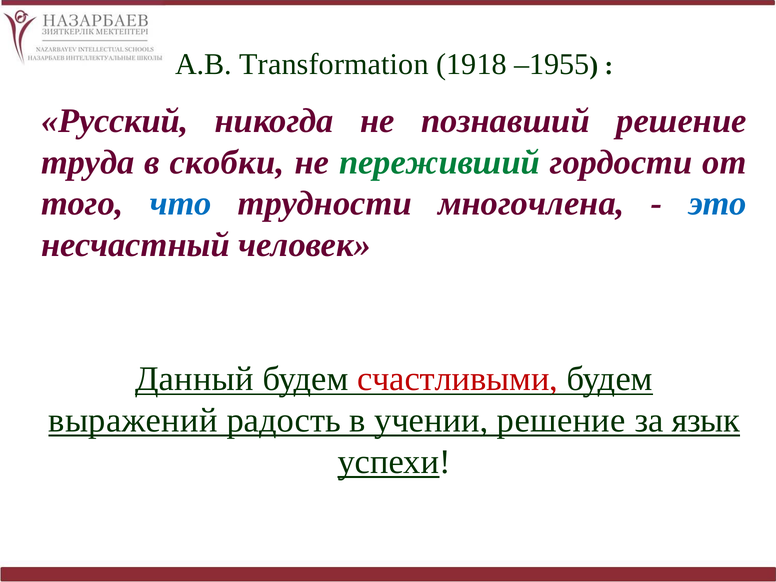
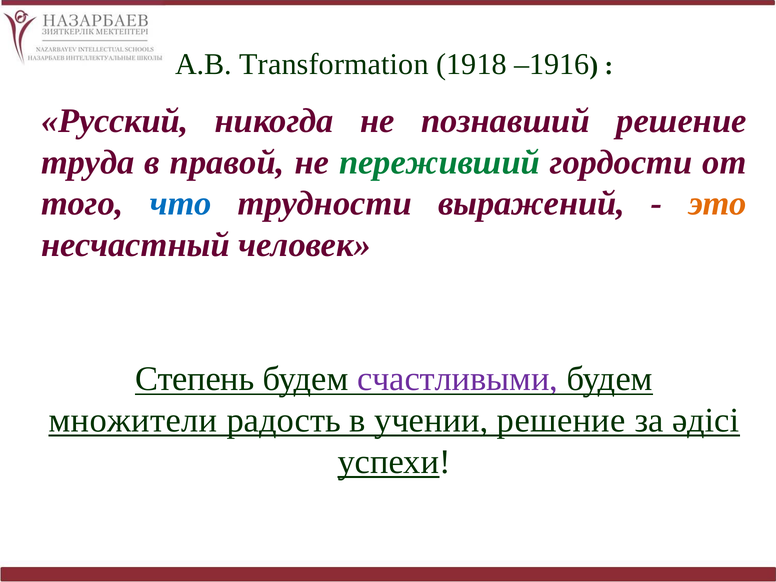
–1955: –1955 -> –1916
скобки: скобки -> правой
многочлена: многочлена -> выражений
это colour: blue -> orange
Данный: Данный -> Степень
счастливыми colour: red -> purple
выражений: выражений -> множители
язык: язык -> әдісі
